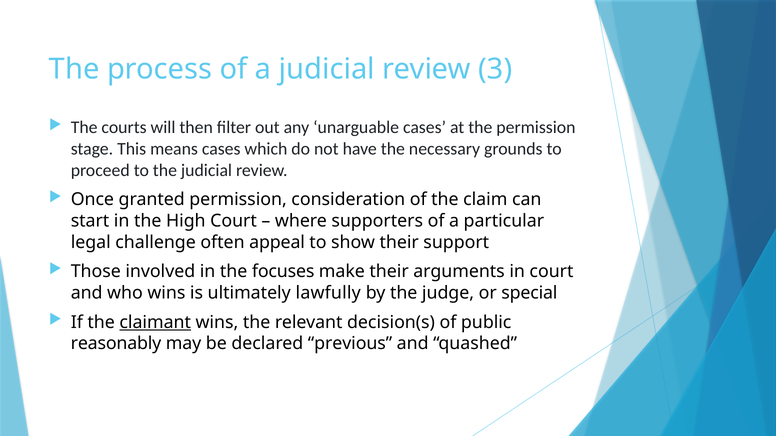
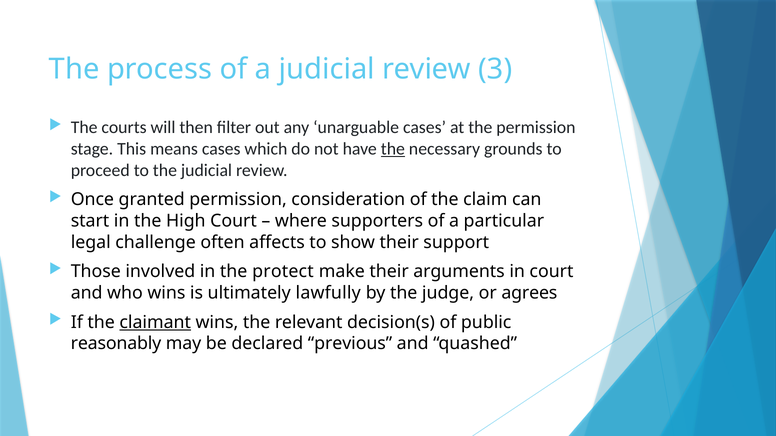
the at (393, 149) underline: none -> present
appeal: appeal -> affects
focuses: focuses -> protect
special: special -> agrees
